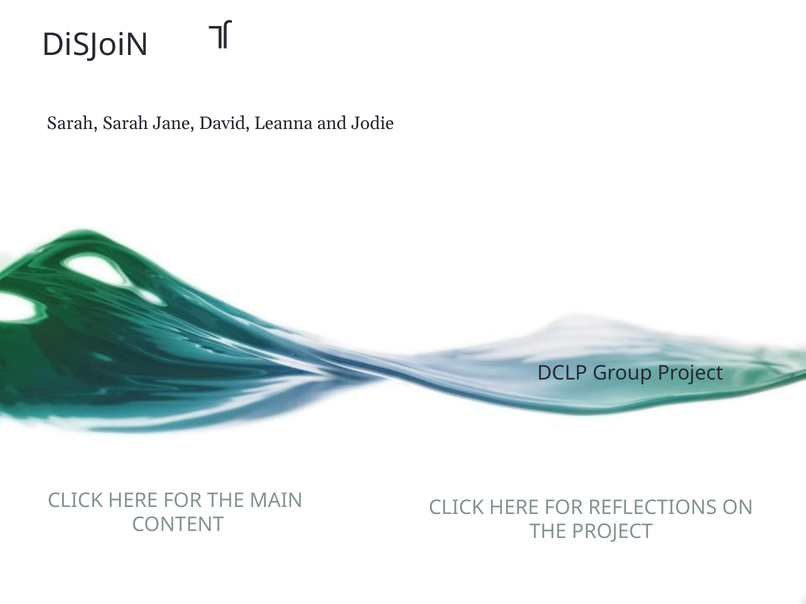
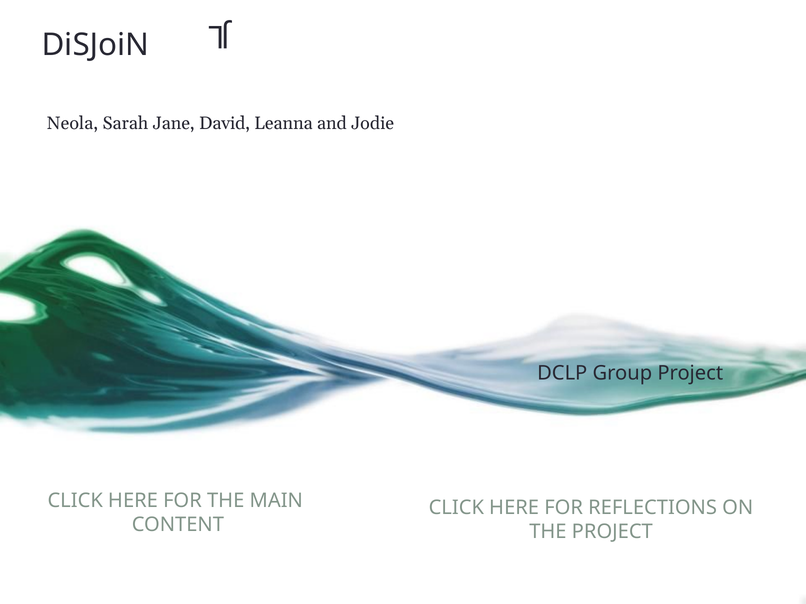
Sarah at (73, 123): Sarah -> Neola
